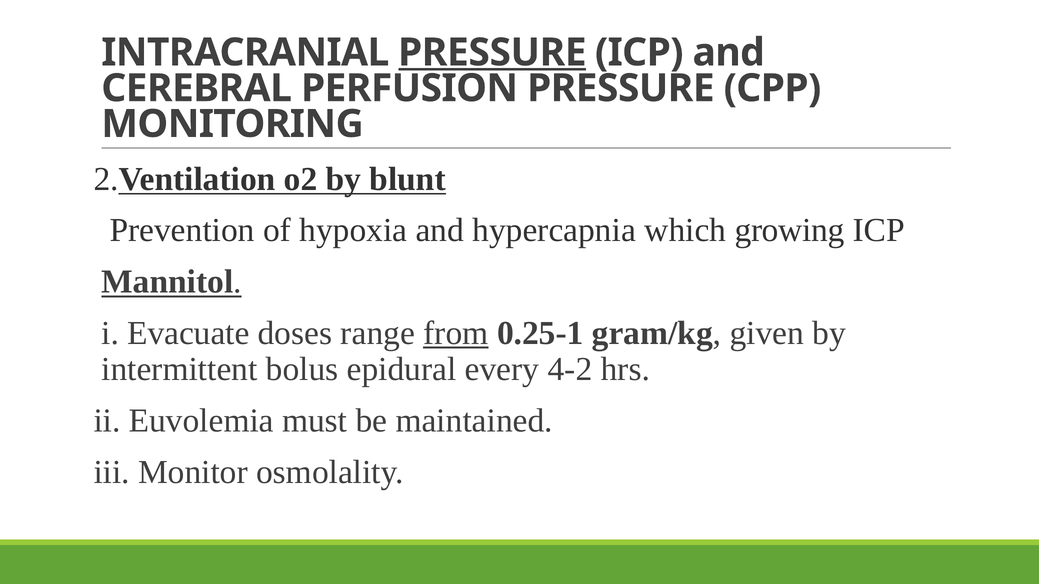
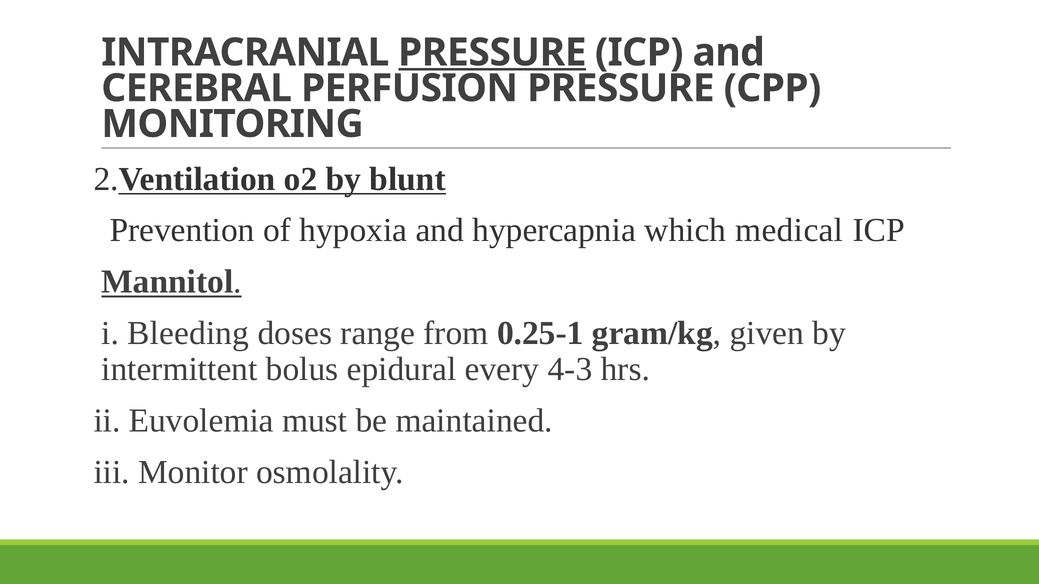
growing: growing -> medical
Evacuate: Evacuate -> Bleeding
from underline: present -> none
4-2: 4-2 -> 4-3
